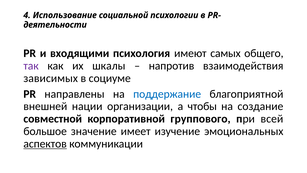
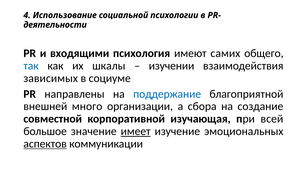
самых: самых -> самих
так colour: purple -> blue
напротив: напротив -> изучении
нации: нации -> много
чтобы: чтобы -> сбора
группового: группового -> изучающая
имеет underline: none -> present
